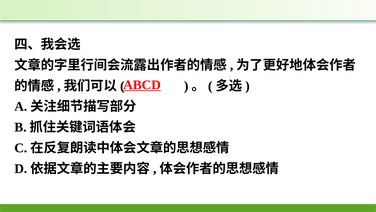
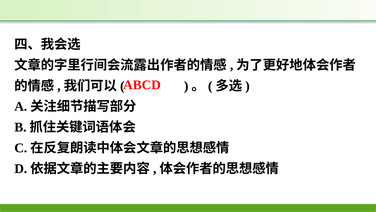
ABCD underline: present -> none
